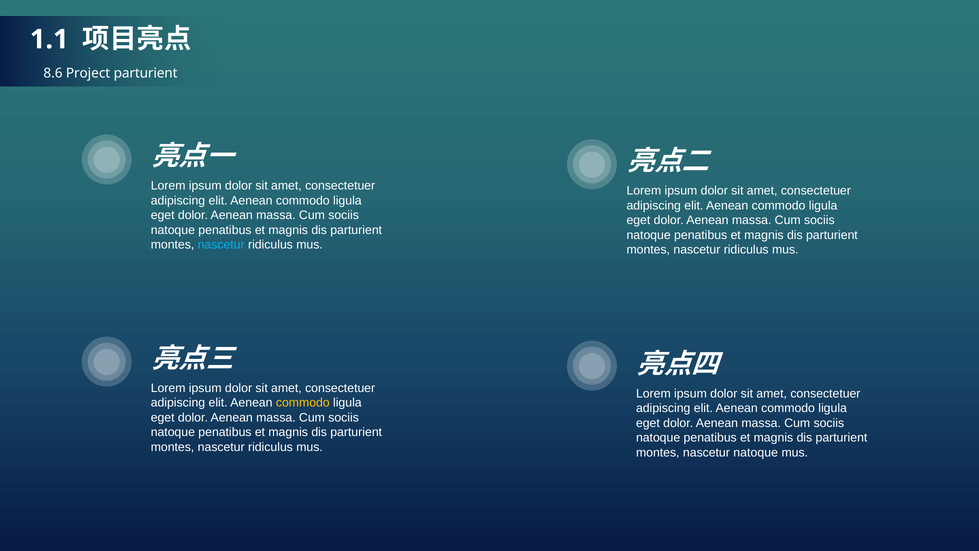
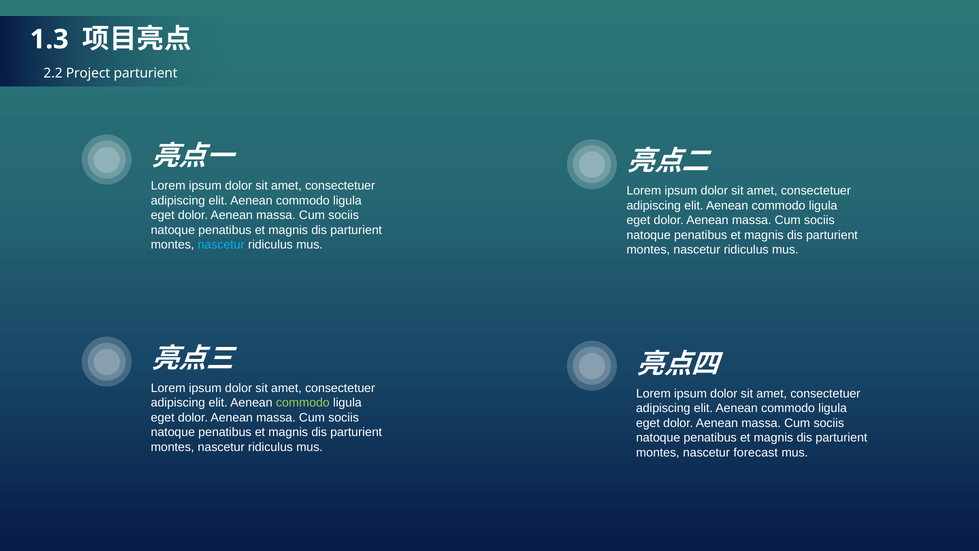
1.1: 1.1 -> 1.3
8.6: 8.6 -> 2.2
commodo at (303, 403) colour: yellow -> light green
nascetur natoque: natoque -> forecast
